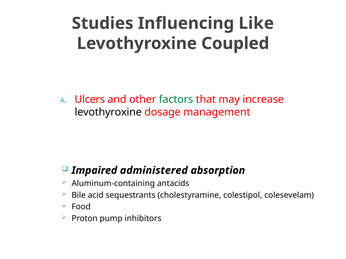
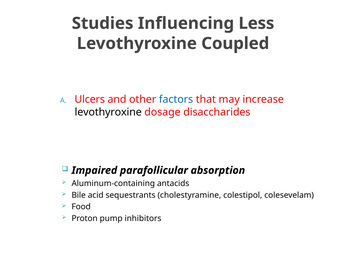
Like: Like -> Less
factors colour: green -> blue
management: management -> disaccharides
administered: administered -> parafollicular
